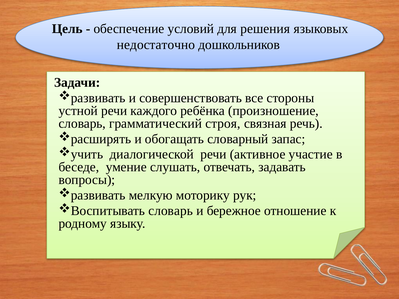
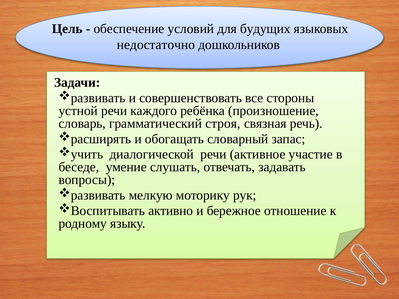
решения: решения -> будущих
словарь at (171, 211): словарь -> активно
